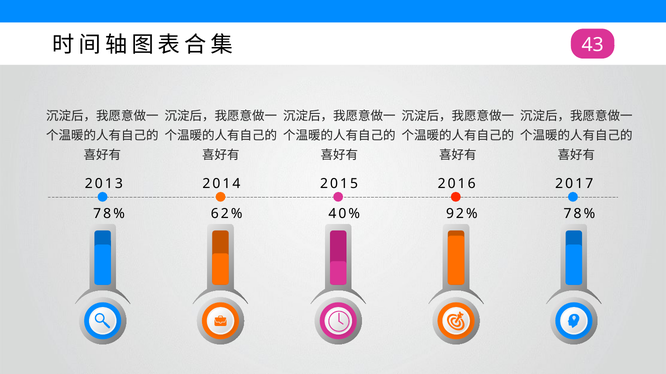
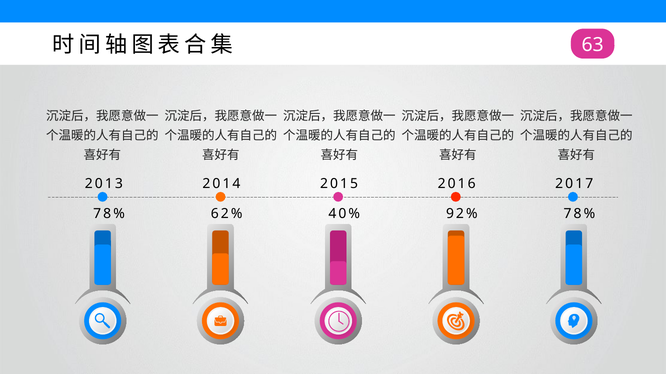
43: 43 -> 63
